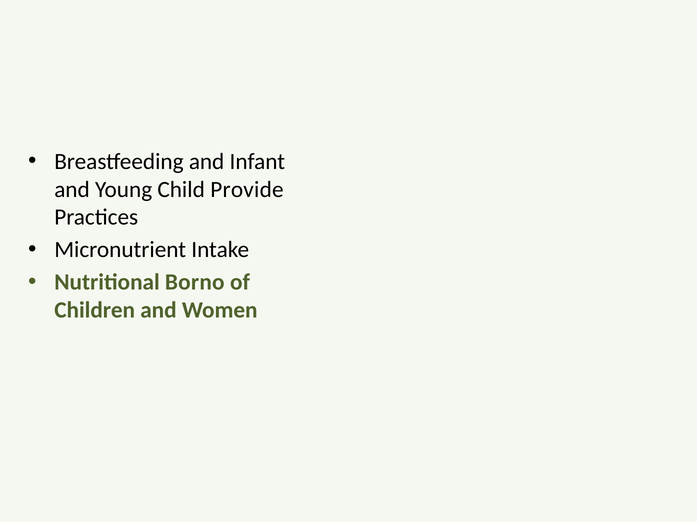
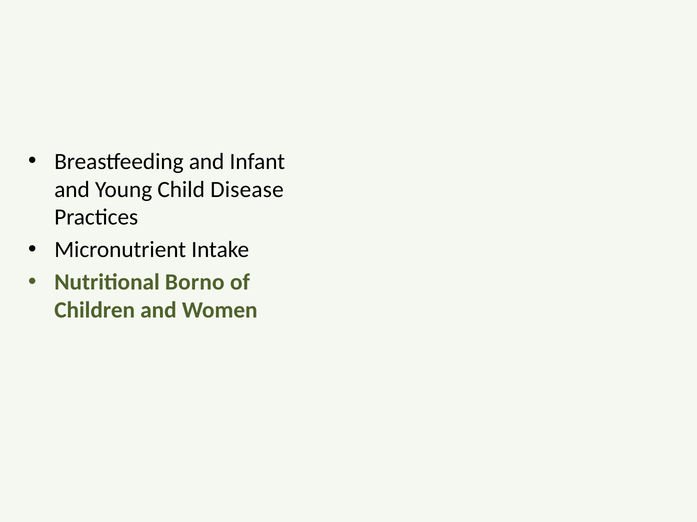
Provide: Provide -> Disease
